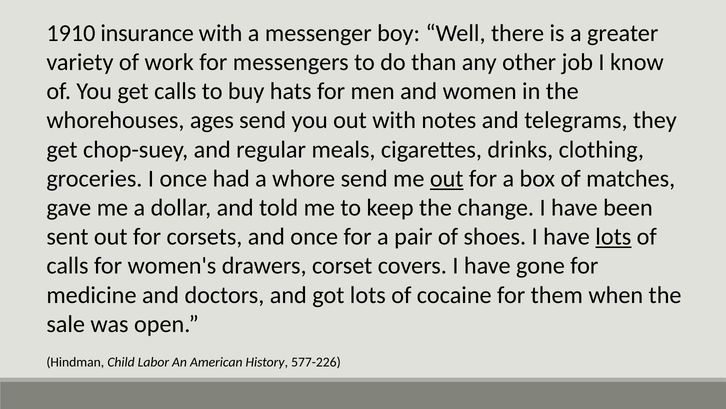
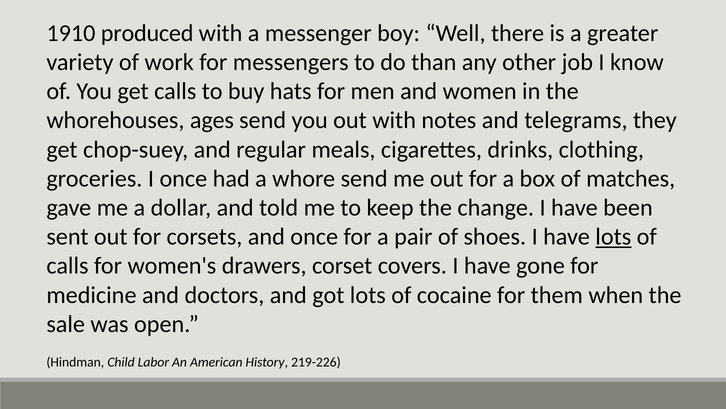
insurance: insurance -> produced
out at (447, 178) underline: present -> none
577-226: 577-226 -> 219-226
